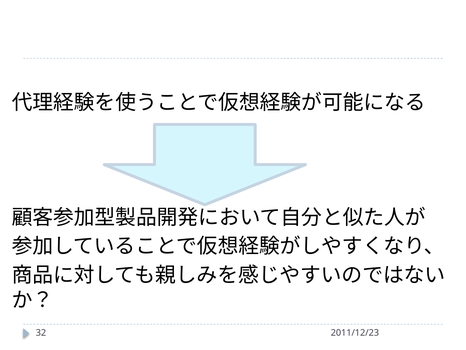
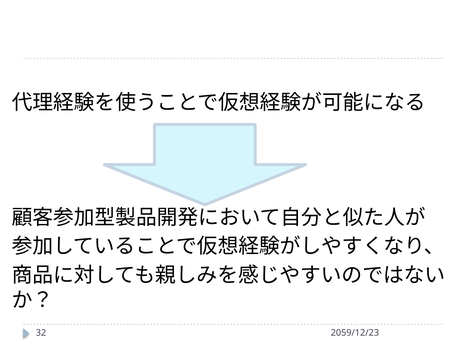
2011/12/23: 2011/12/23 -> 2059/12/23
